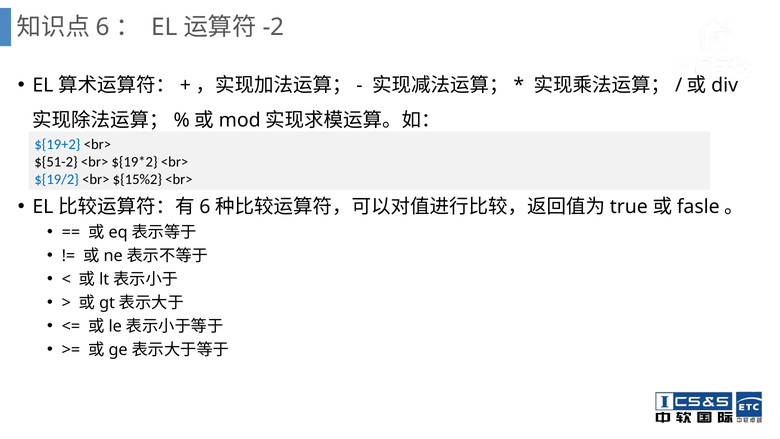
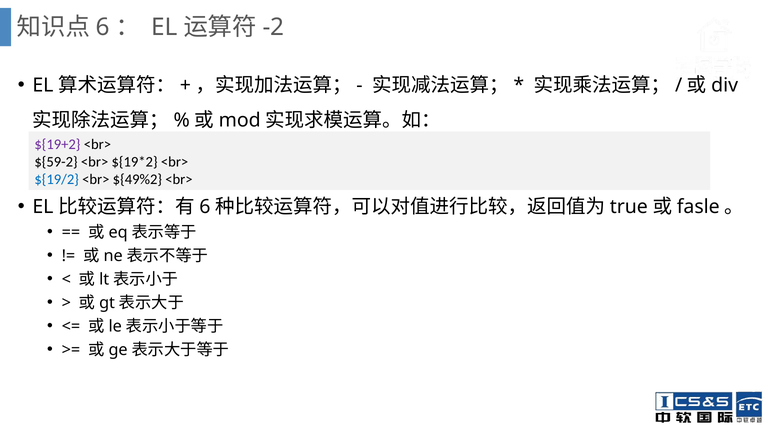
${19+2 colour: blue -> purple
${51-2: ${51-2 -> ${59-2
${15%2: ${15%2 -> ${49%2
